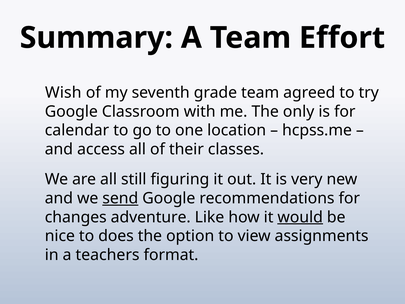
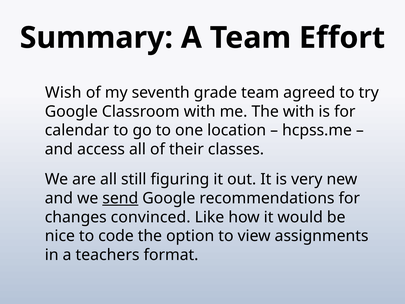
The only: only -> with
adventure: adventure -> convinced
would underline: present -> none
does: does -> code
